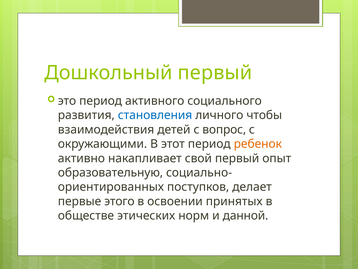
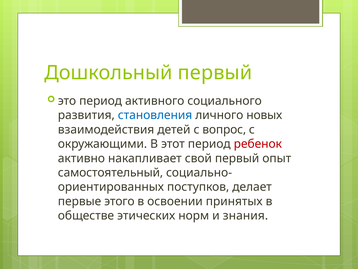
чтобы: чтобы -> новых
ребенок colour: orange -> red
образовательную: образовательную -> самостоятельный
данной: данной -> знания
